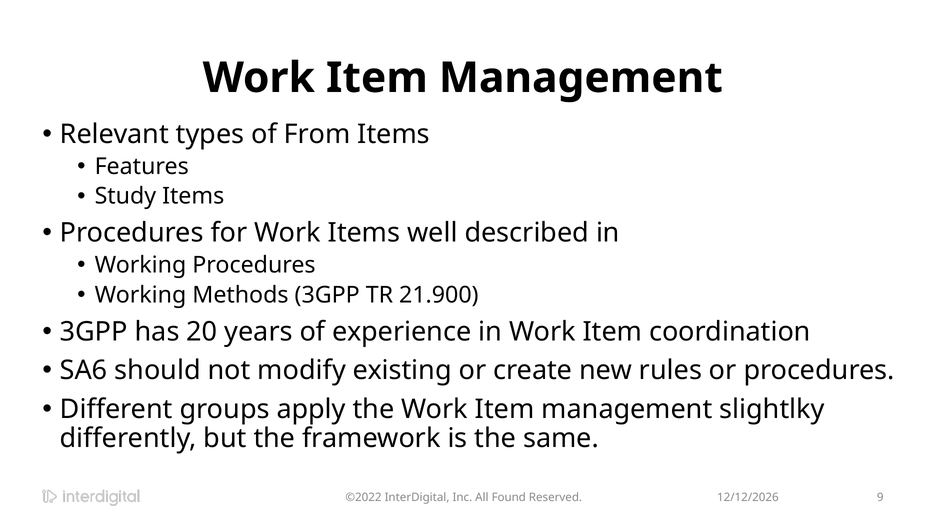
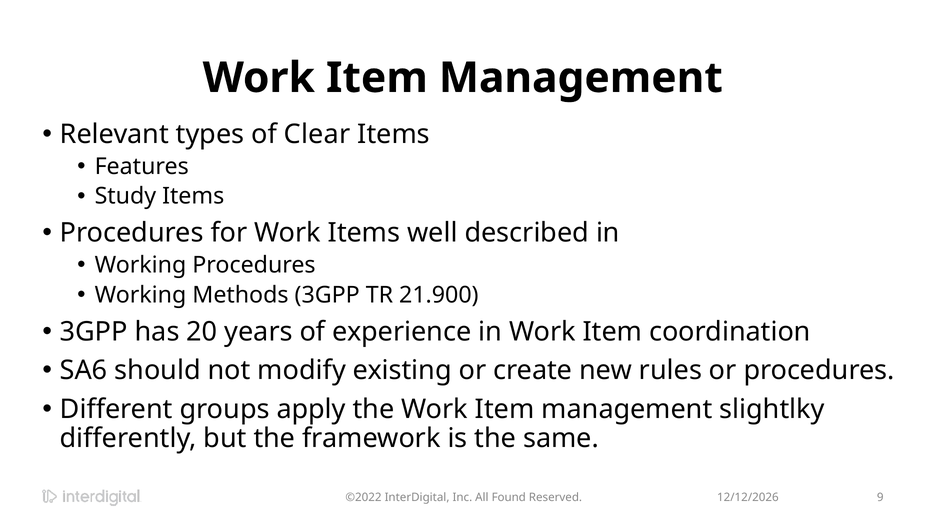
From: From -> Clear
